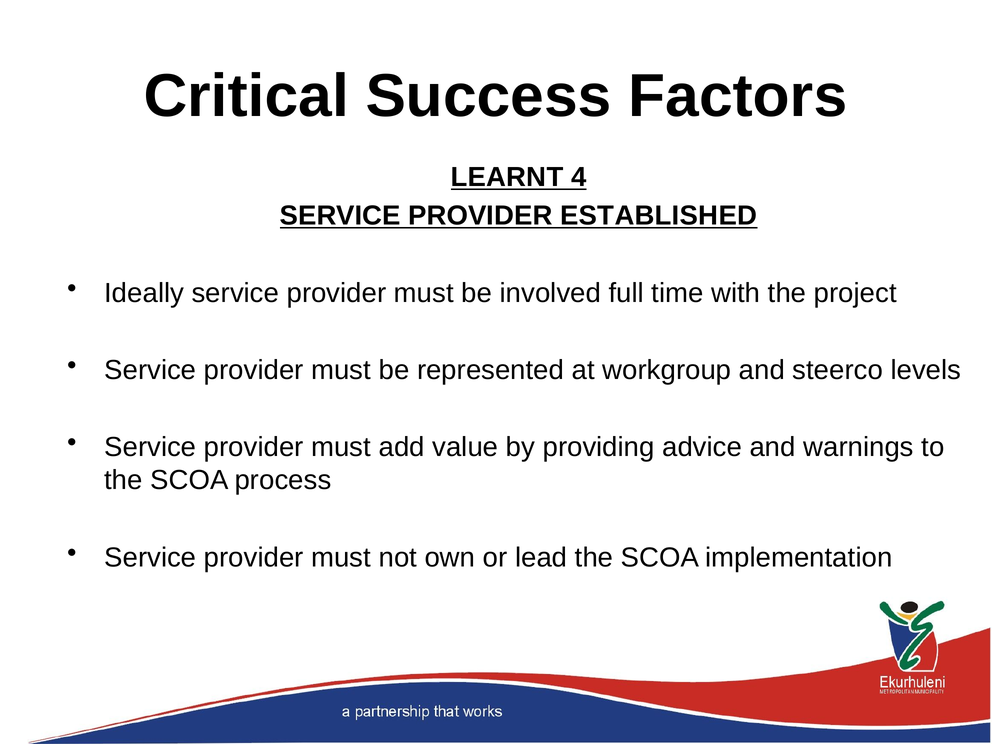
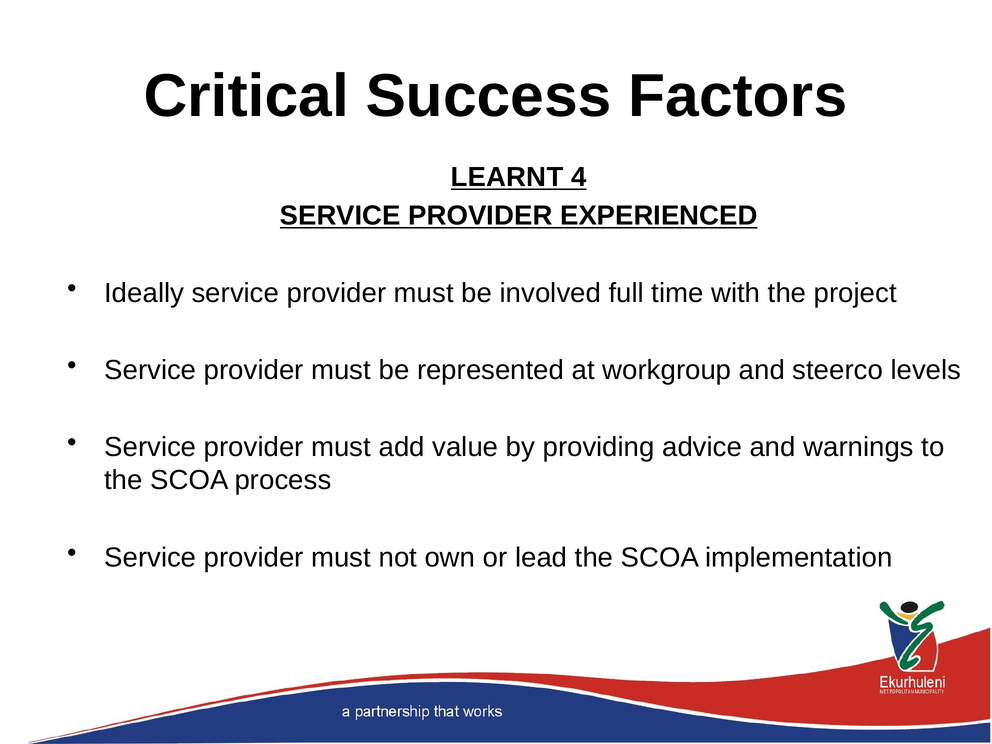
ESTABLISHED: ESTABLISHED -> EXPERIENCED
